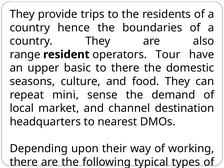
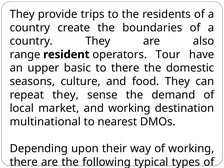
hence: hence -> create
repeat mini: mini -> they
and channel: channel -> working
headquarters: headquarters -> multinational
